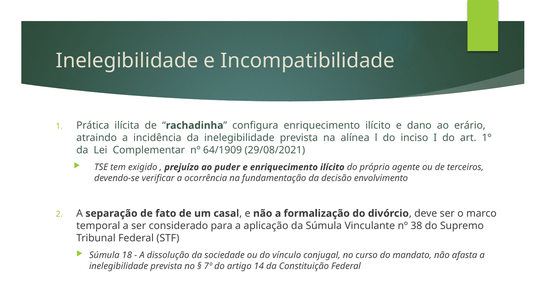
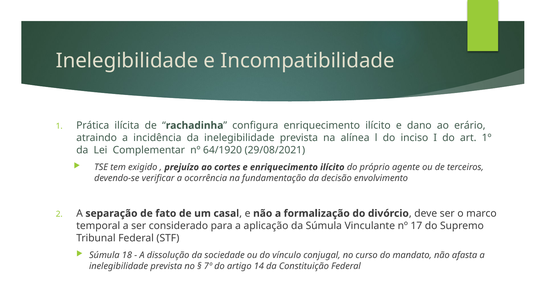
64/1909: 64/1909 -> 64/1920
puder: puder -> cortes
38: 38 -> 17
